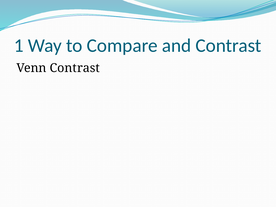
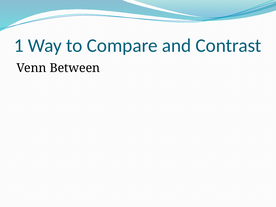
Venn Contrast: Contrast -> Between
